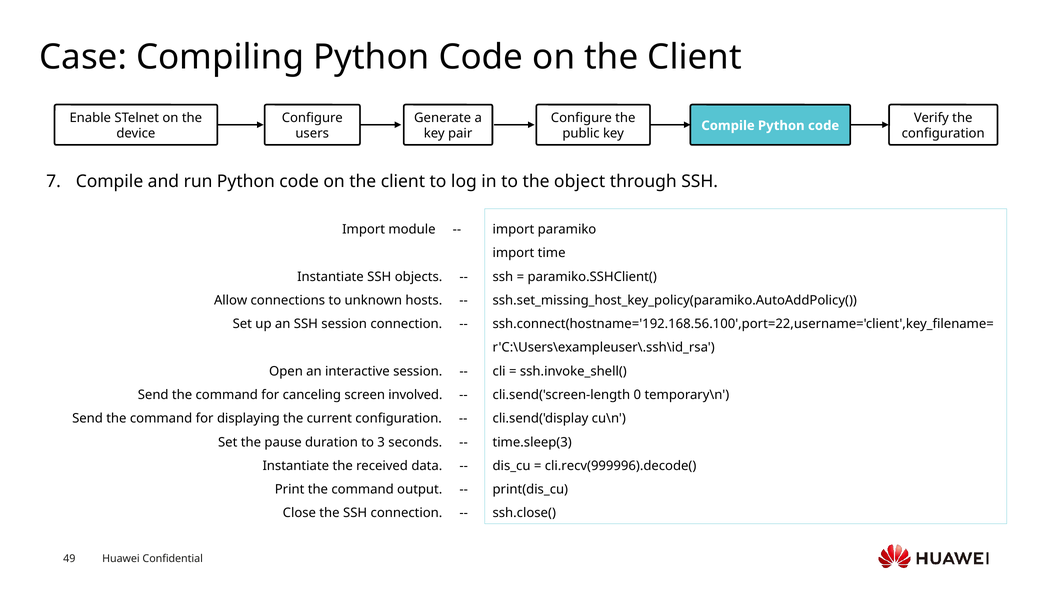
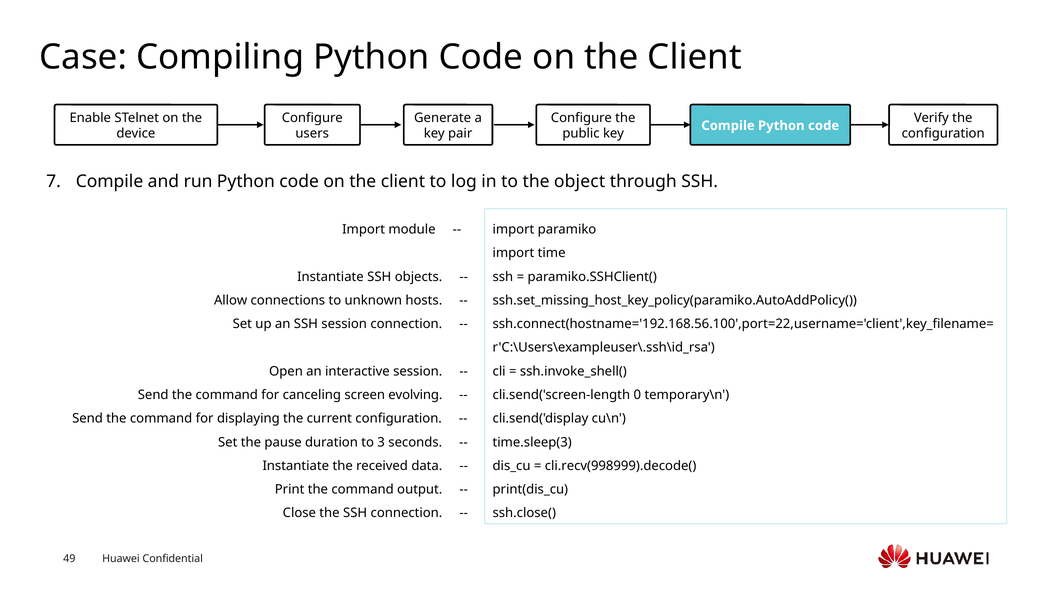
involved: involved -> evolving
cli.recv(999996).decode(: cli.recv(999996).decode( -> cli.recv(998999).decode(
